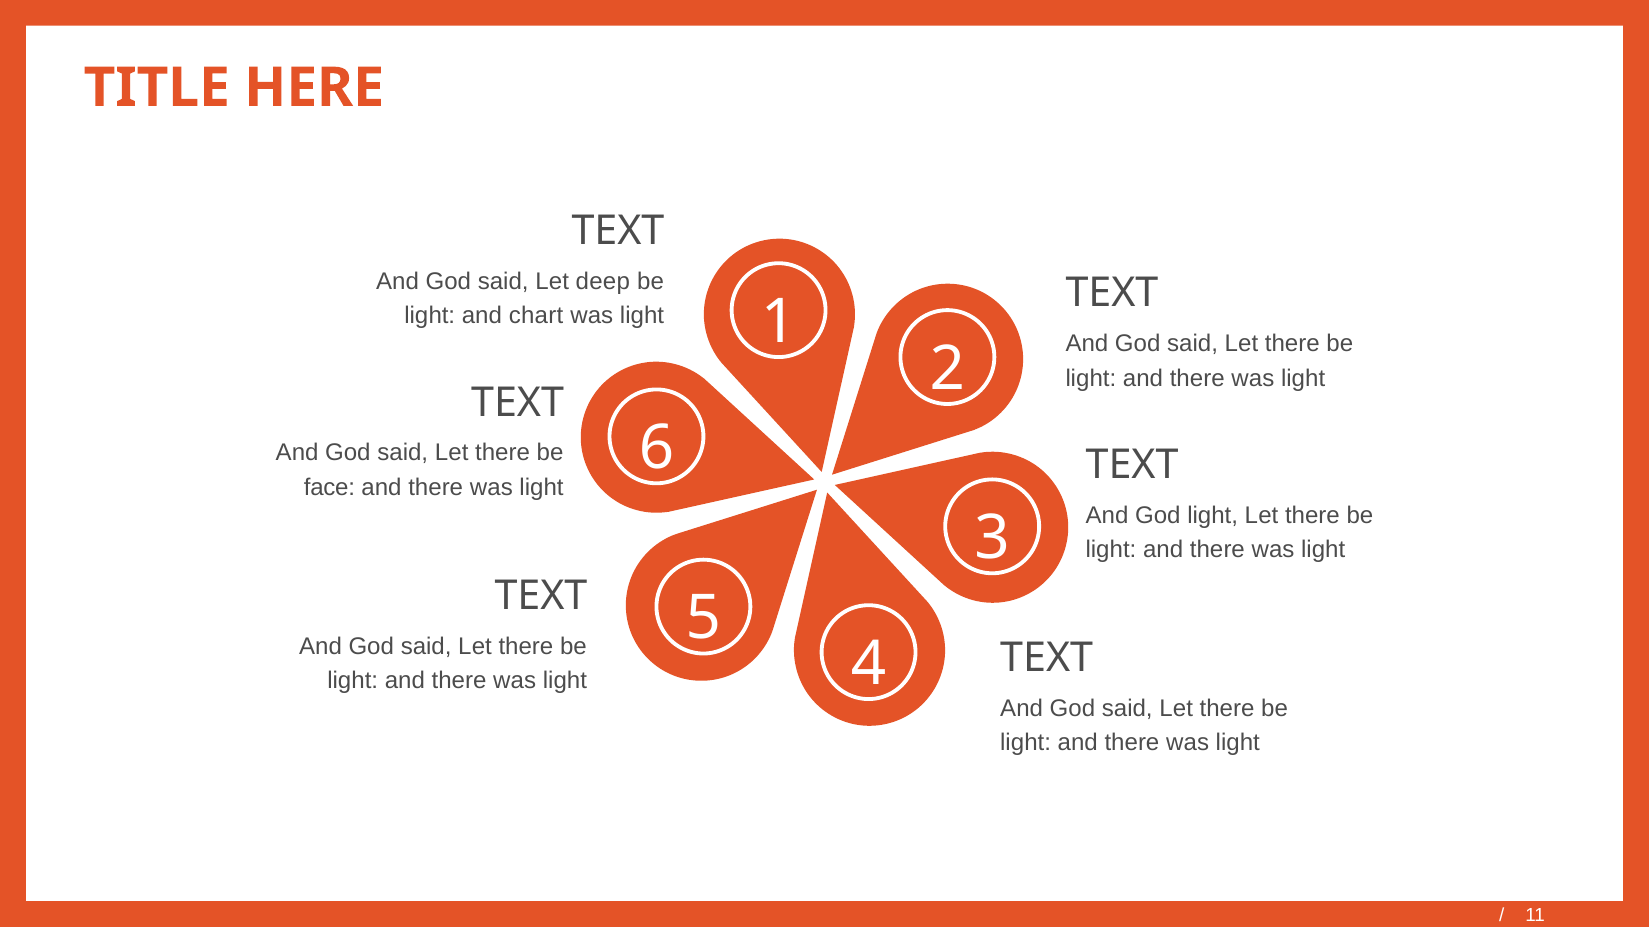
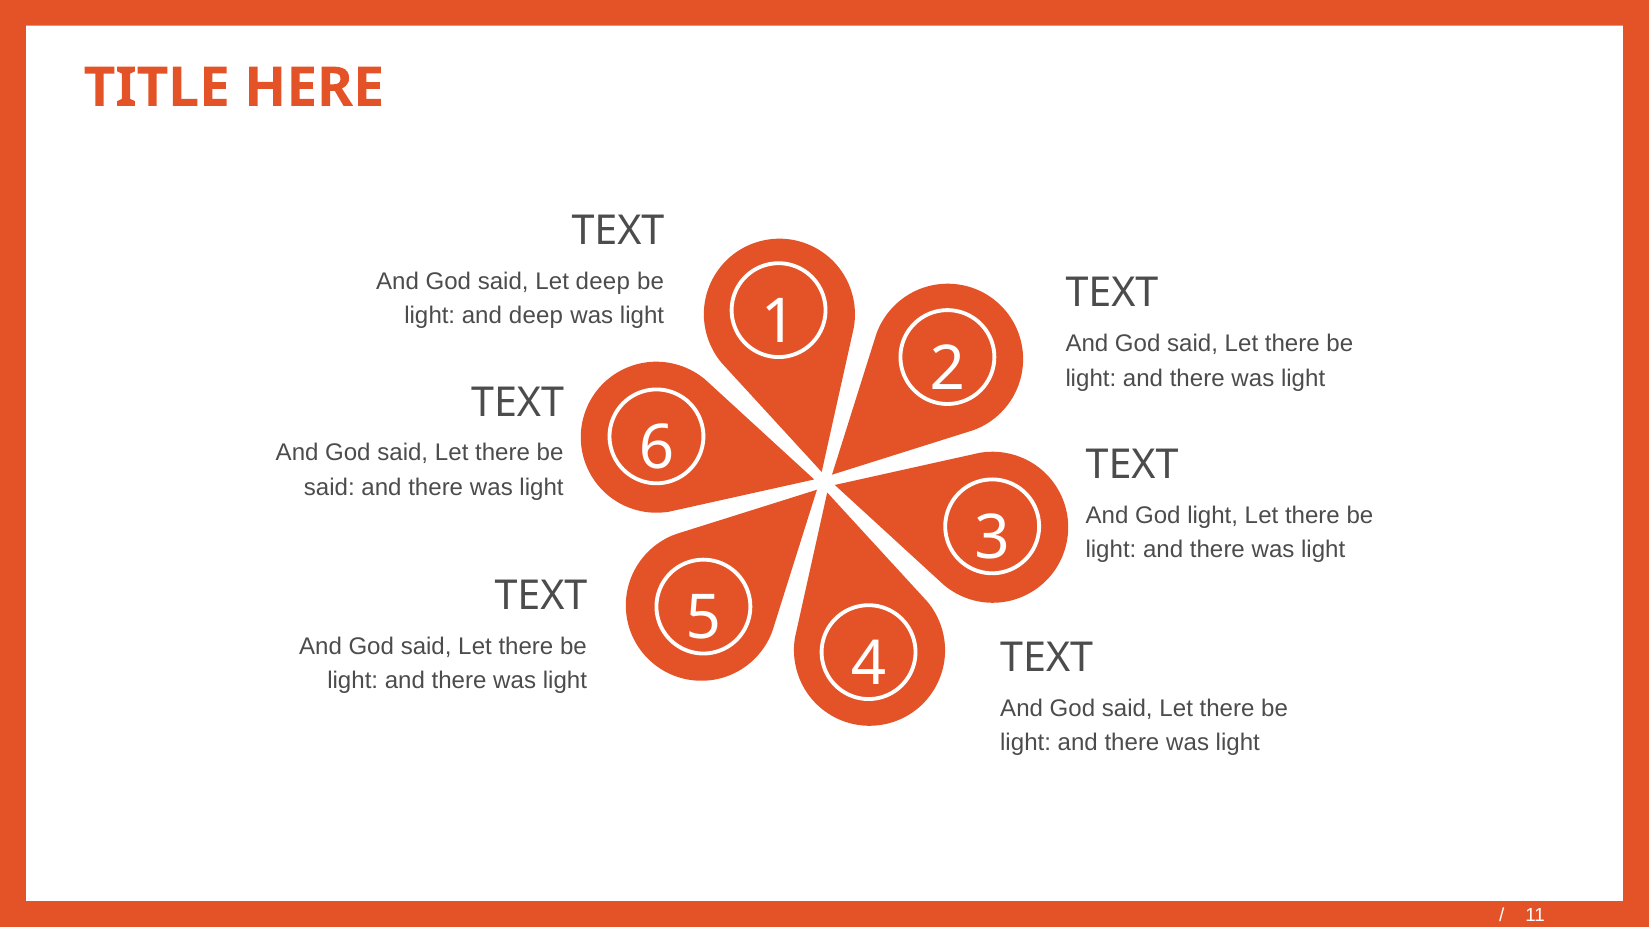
and chart: chart -> deep
face at (329, 488): face -> said
